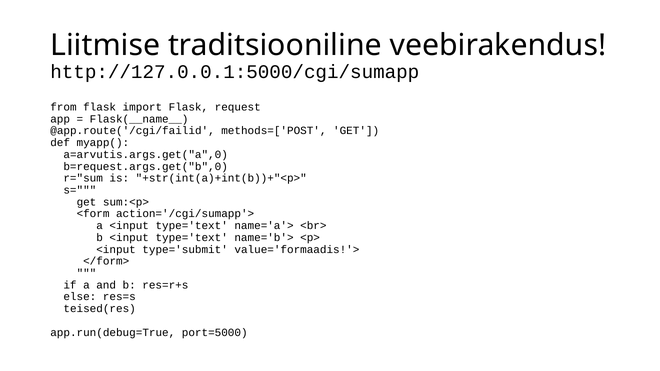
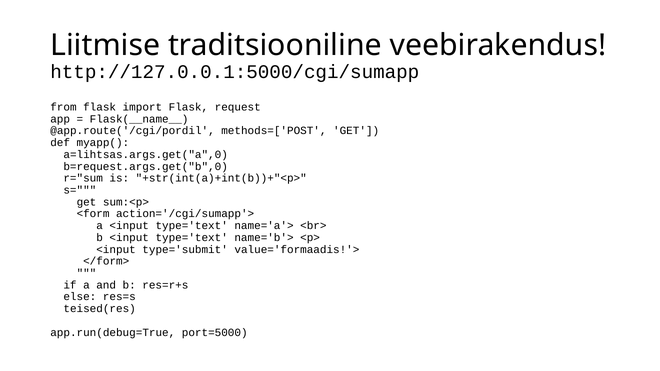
@app.route('/cgi/failid: @app.route('/cgi/failid -> @app.route('/cgi/pordil
a=arvutis.args.get("a",0: a=arvutis.args.get("a",0 -> a=lihtsas.args.get("a",0
